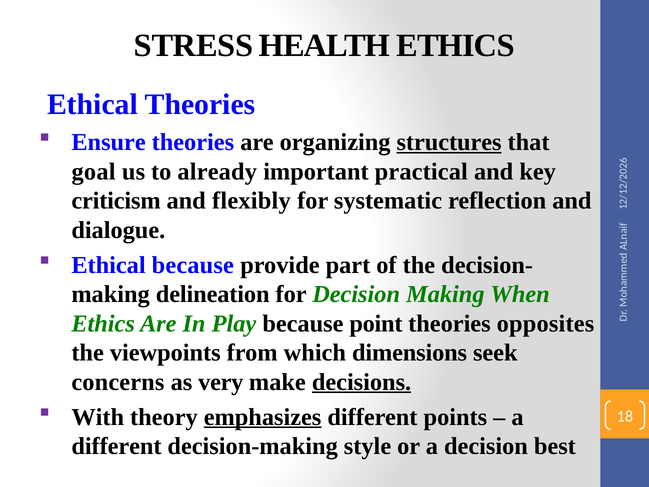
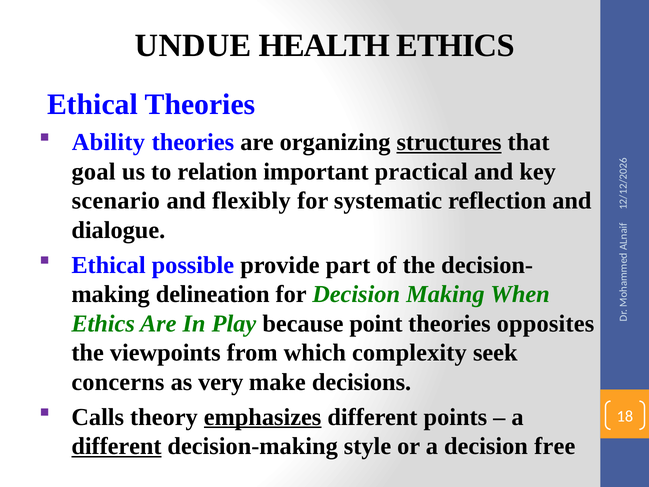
STRESS: STRESS -> UNDUE
Ensure: Ensure -> Ability
already: already -> relation
criticism: criticism -> scenario
Ethical because: because -> possible
dimensions: dimensions -> complexity
decisions underline: present -> none
With: With -> Calls
different at (116, 446) underline: none -> present
best: best -> free
